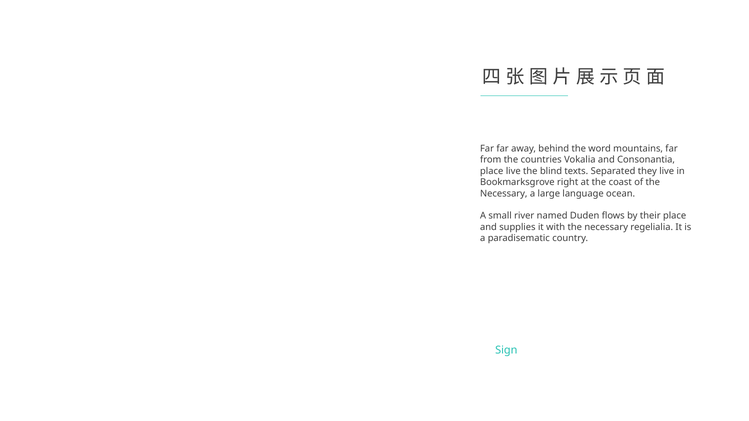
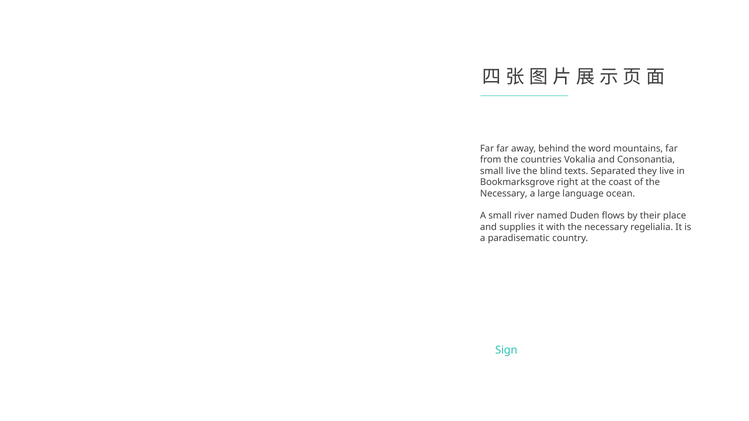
place at (492, 171): place -> small
